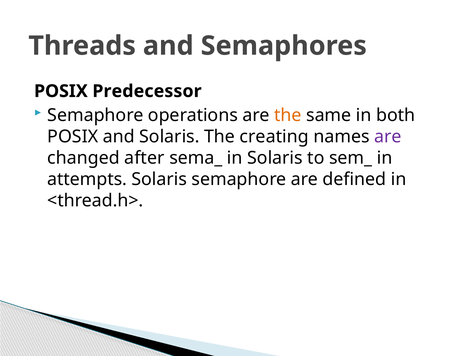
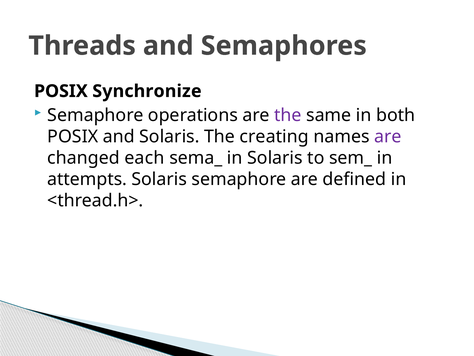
Predecessor: Predecessor -> Synchronize
the at (288, 115) colour: orange -> purple
after: after -> each
